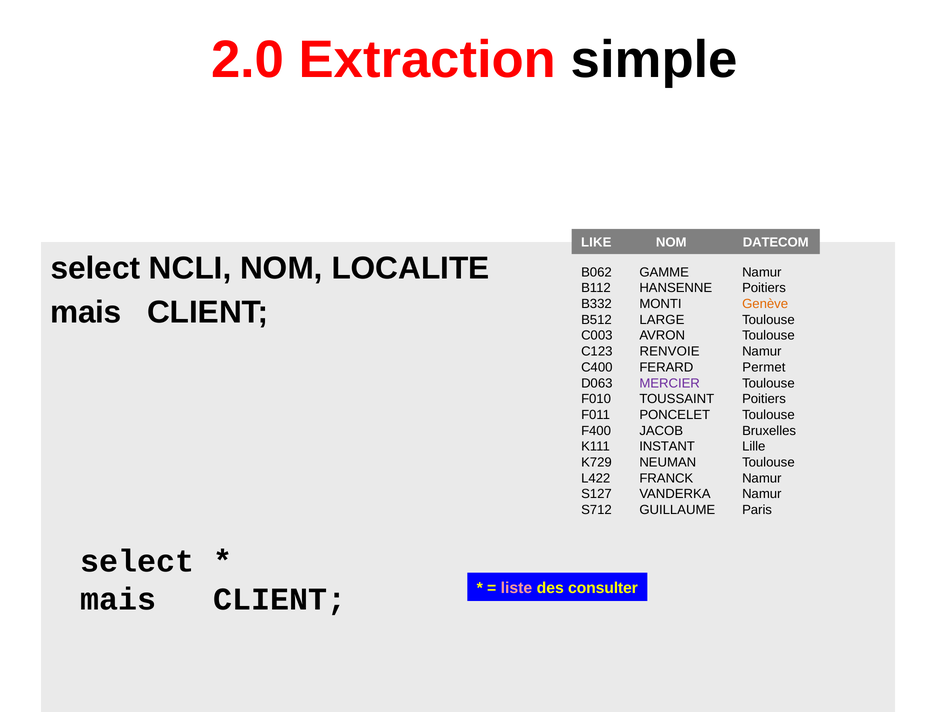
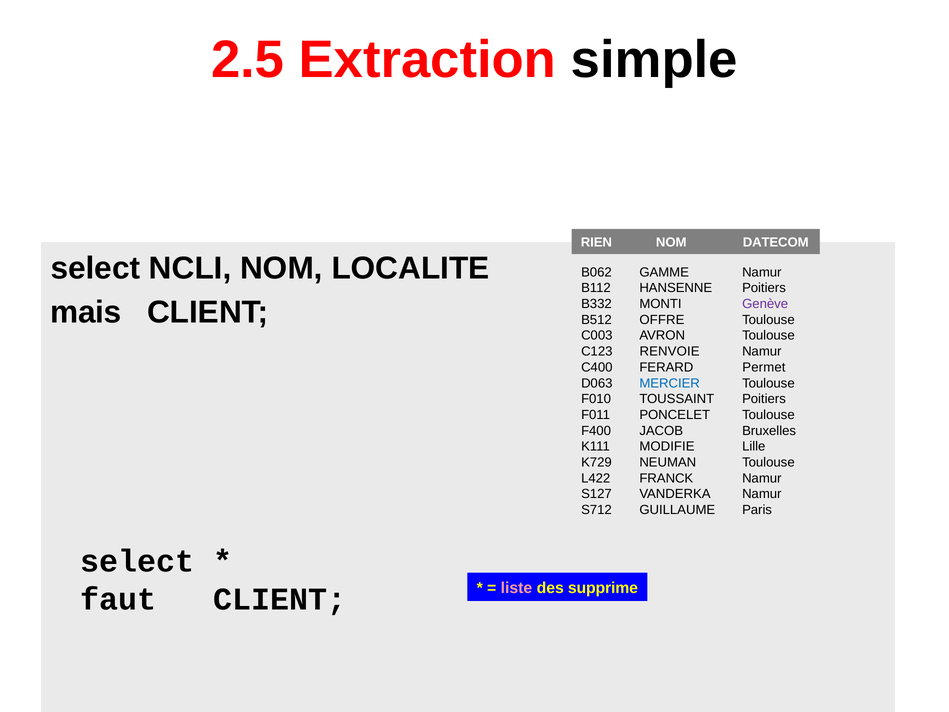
2.0: 2.0 -> 2.5
LIKE: LIKE -> RIEN
Genève colour: orange -> purple
LARGE: LARGE -> OFFRE
MERCIER colour: purple -> blue
INSTANT: INSTANT -> MODIFIE
mais at (118, 599): mais -> faut
consulter: consulter -> supprime
